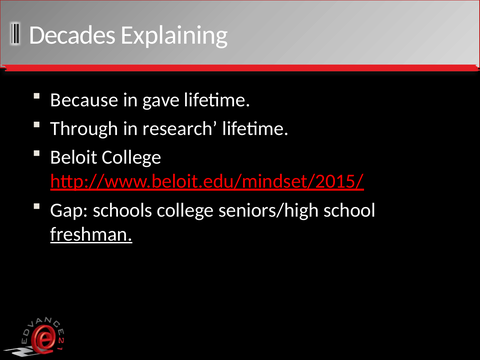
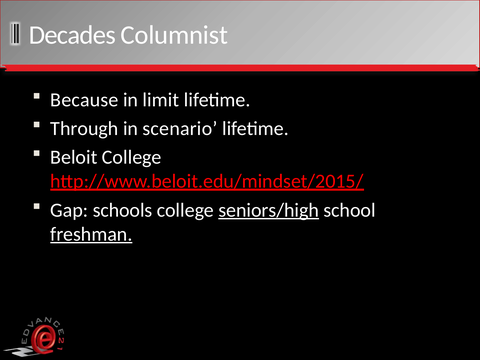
Explaining: Explaining -> Columnist
gave: gave -> limit
research: research -> scenario
seniors/high underline: none -> present
